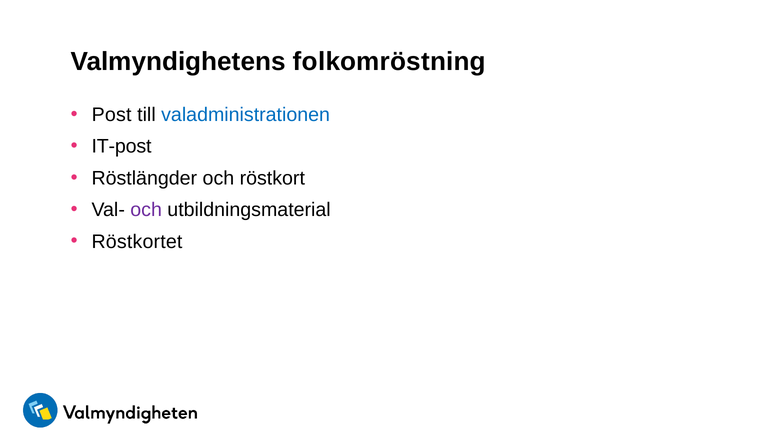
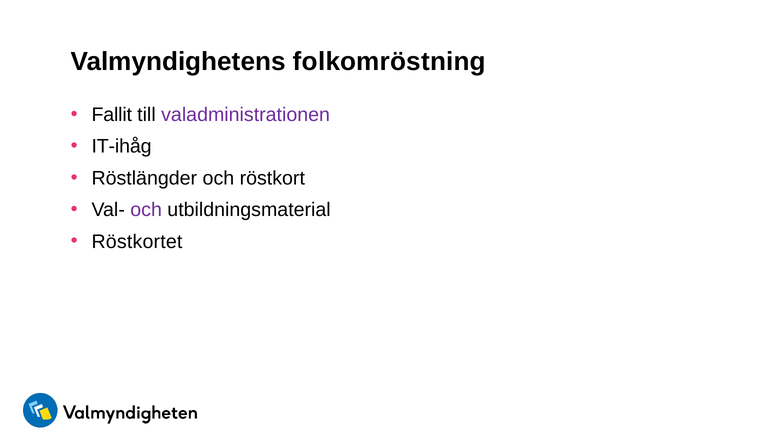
Post: Post -> Fallit
valadministrationen colour: blue -> purple
IT-post: IT-post -> IT-ihåg
